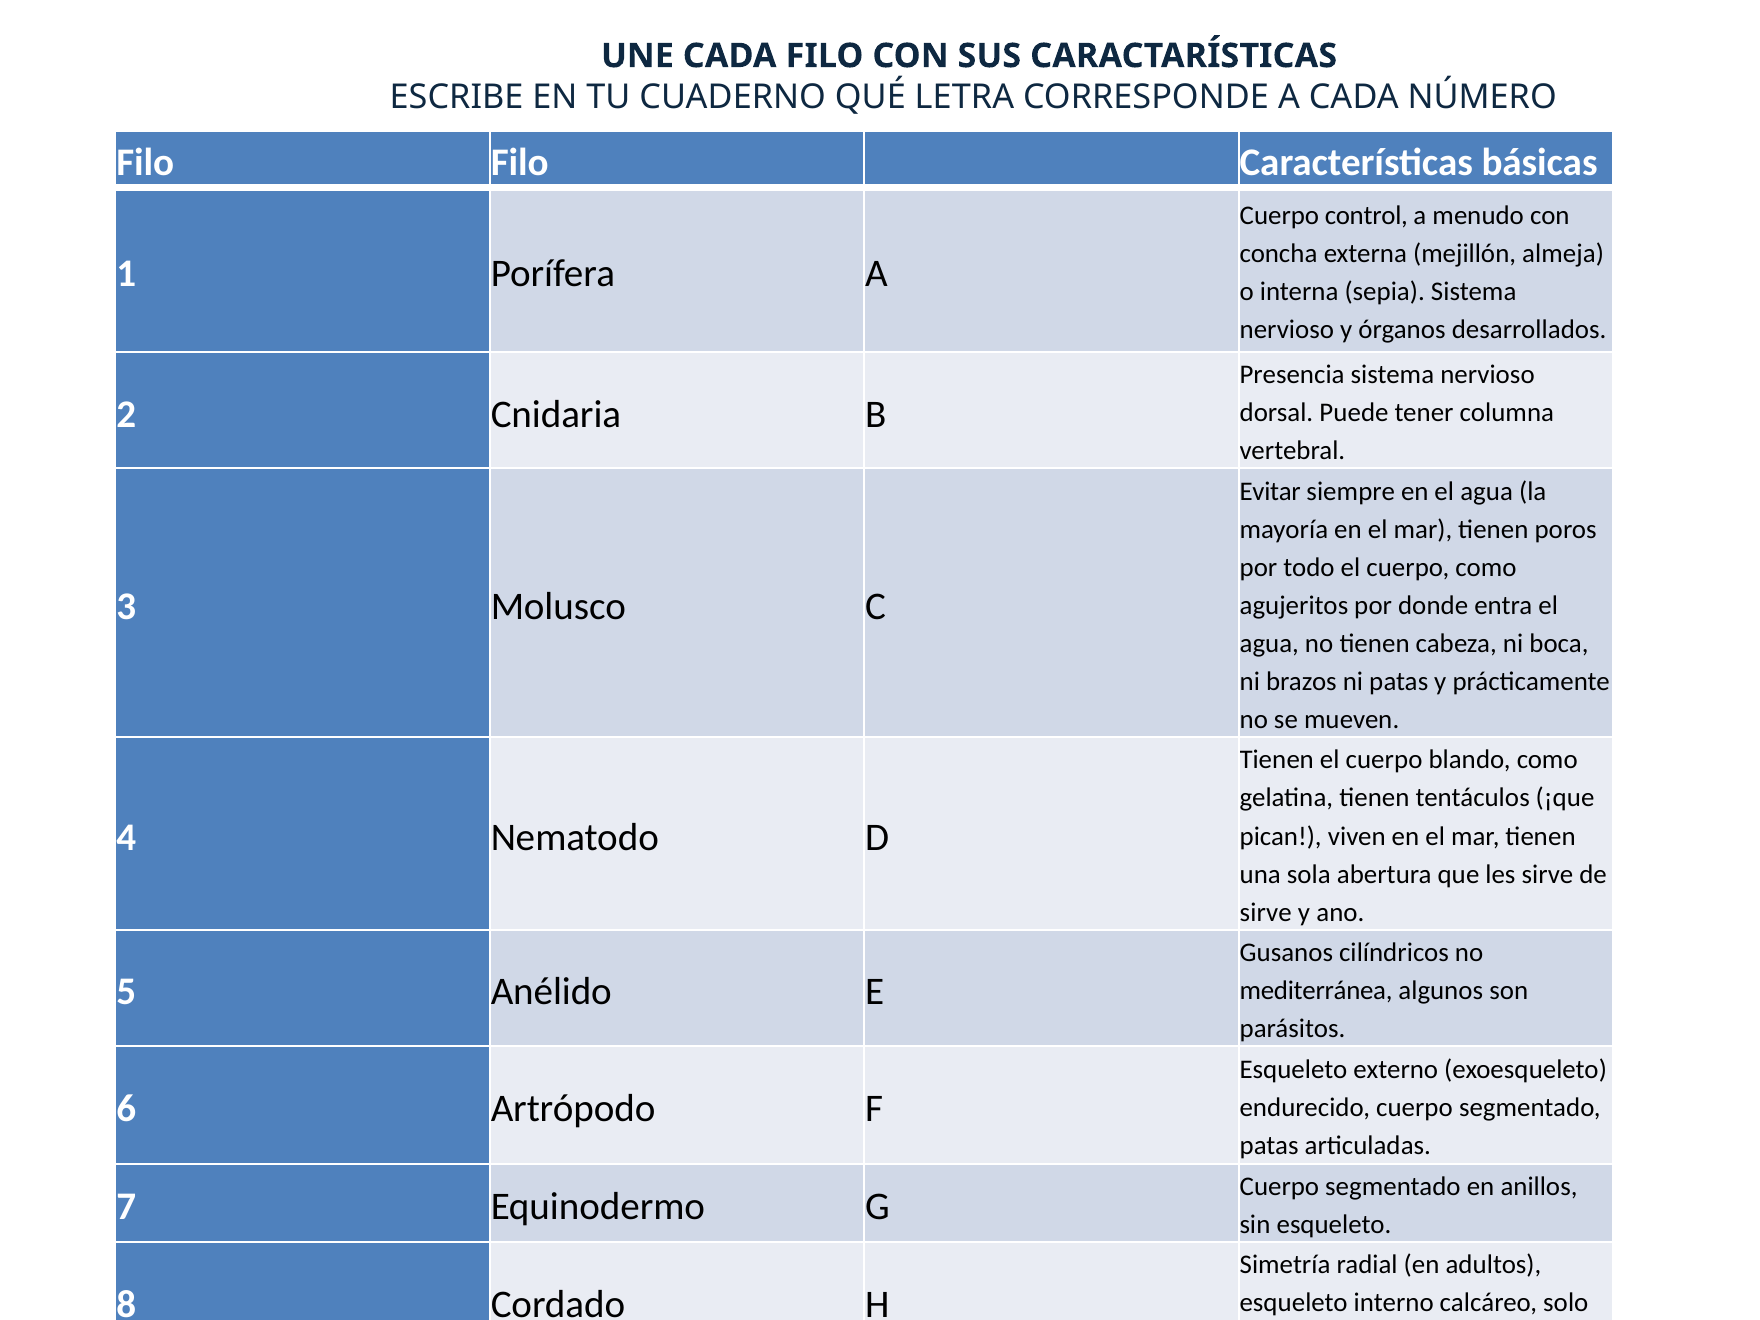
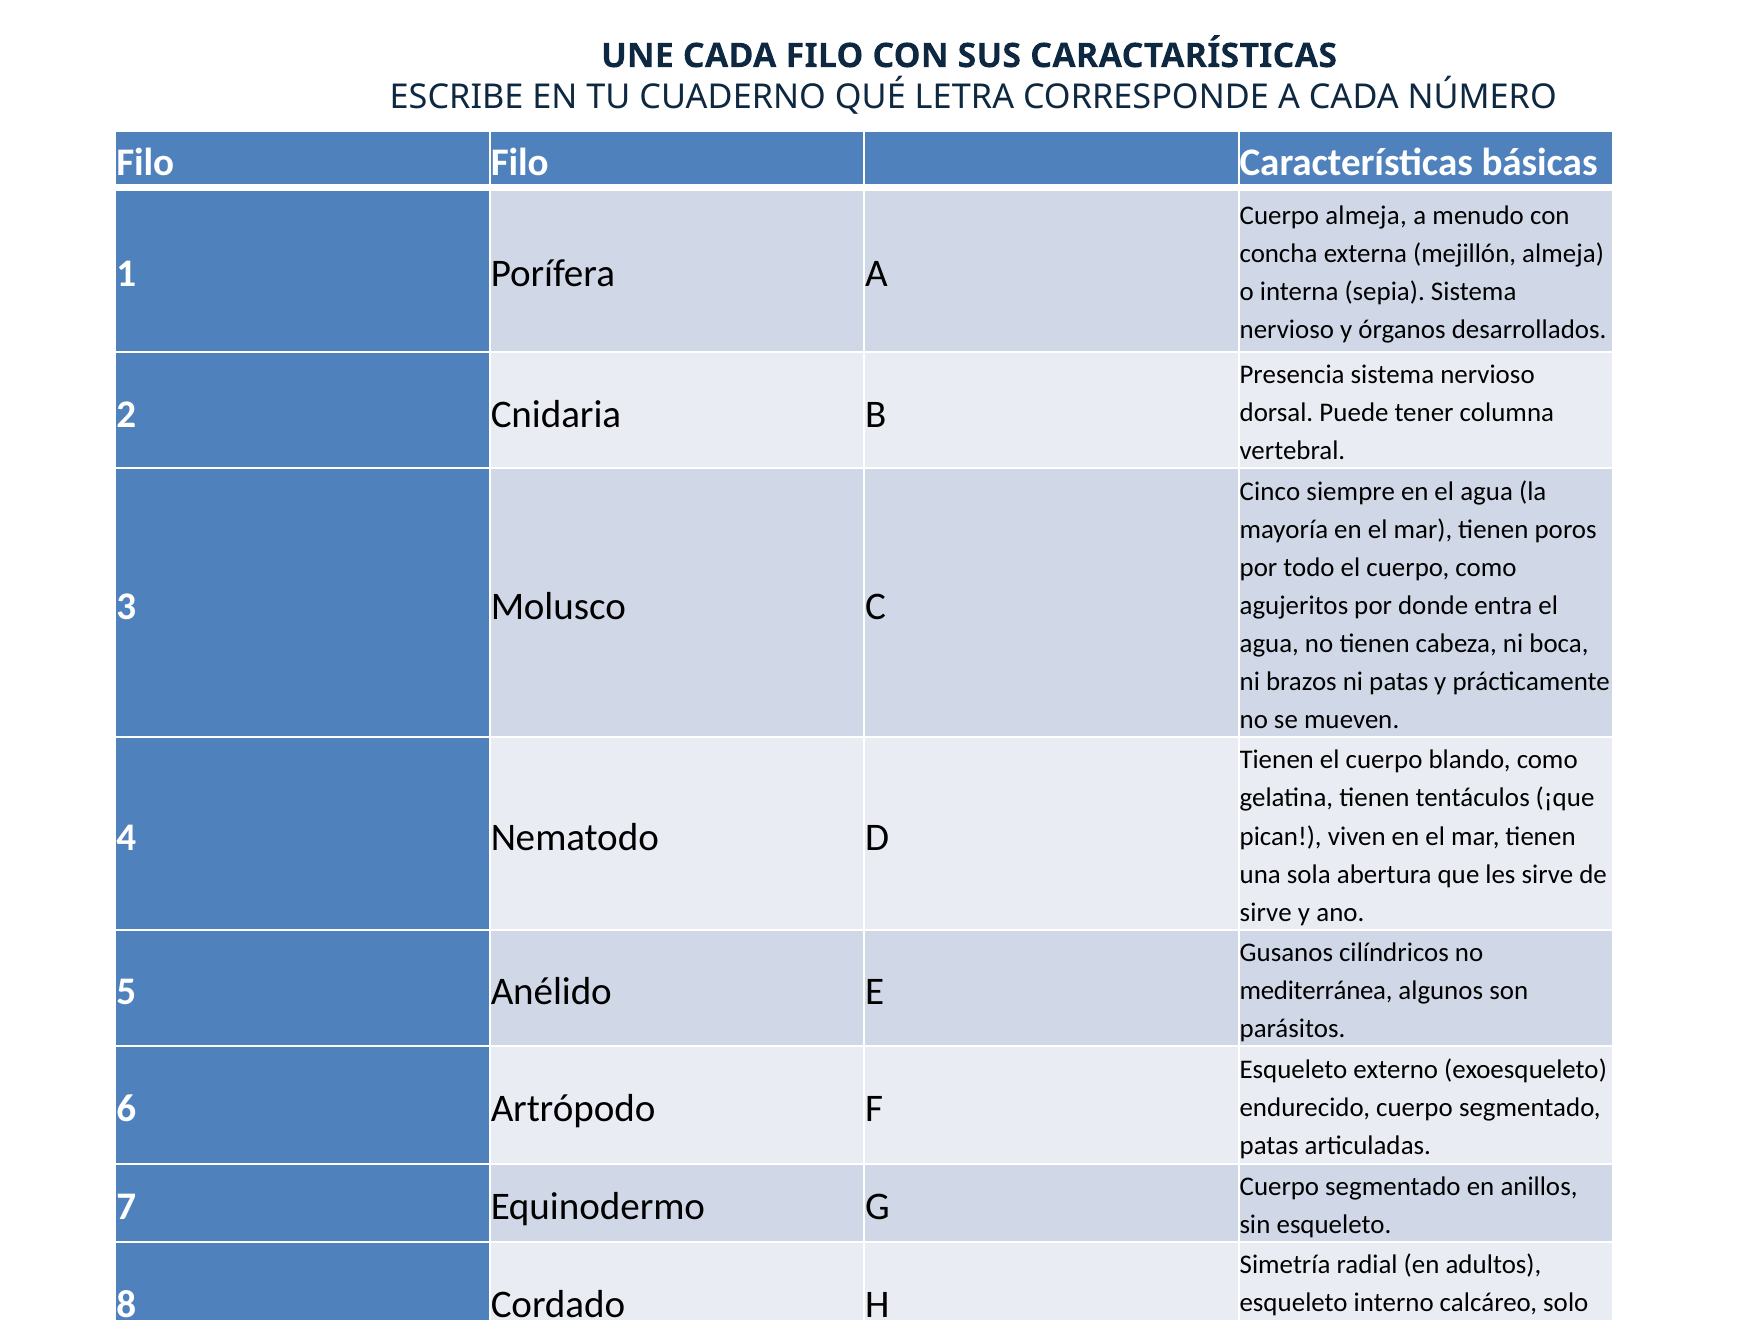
Cuerpo control: control -> almeja
Evitar: Evitar -> Cinco
